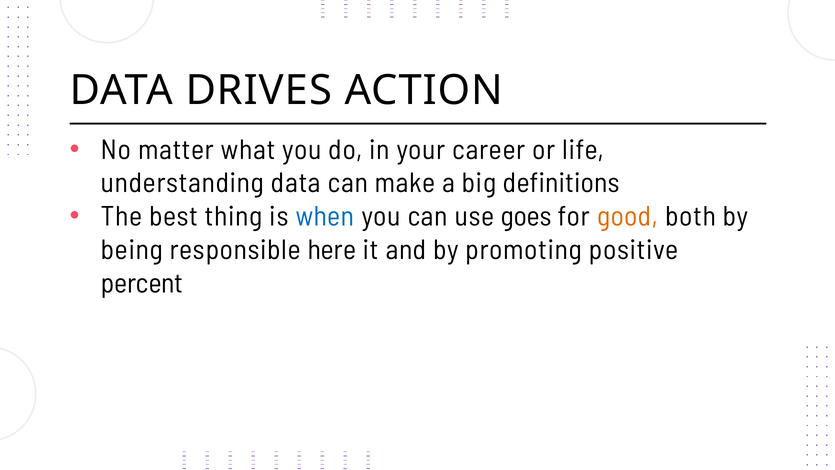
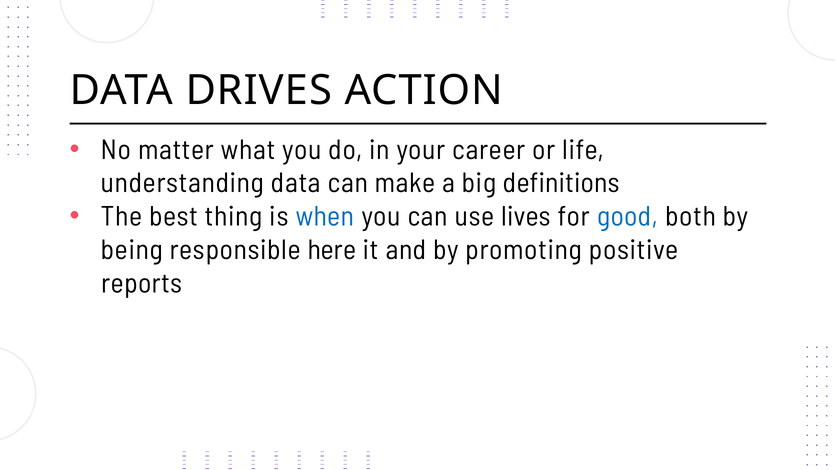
goes: goes -> lives
good colour: orange -> blue
percent: percent -> reports
